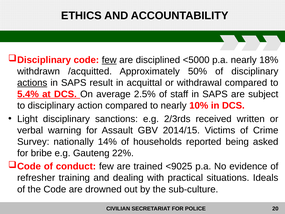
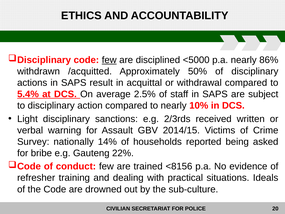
18%: 18% -> 86%
actions underline: present -> none
<9025: <9025 -> <8156
